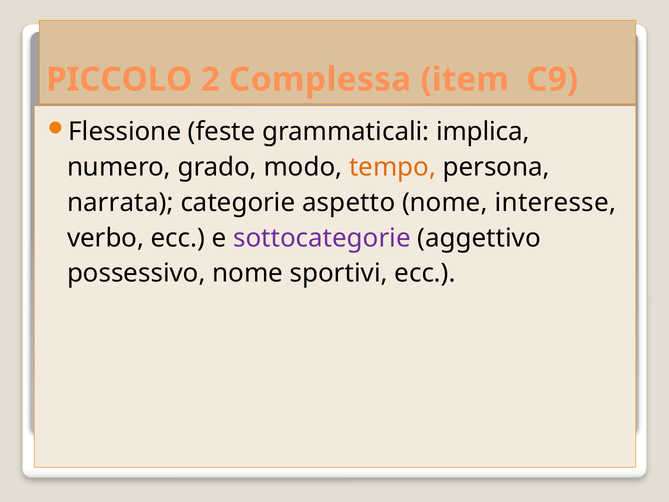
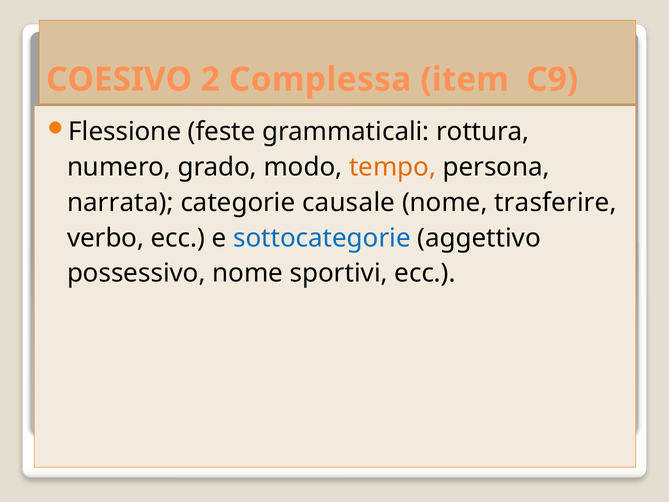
PICCOLO: PICCOLO -> COESIVO
implica: implica -> rottura
aspetto: aspetto -> causale
interesse: interesse -> trasferire
sottocategorie colour: purple -> blue
